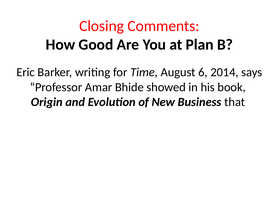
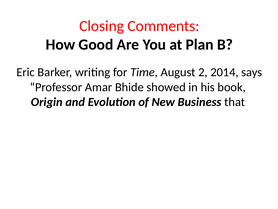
6: 6 -> 2
